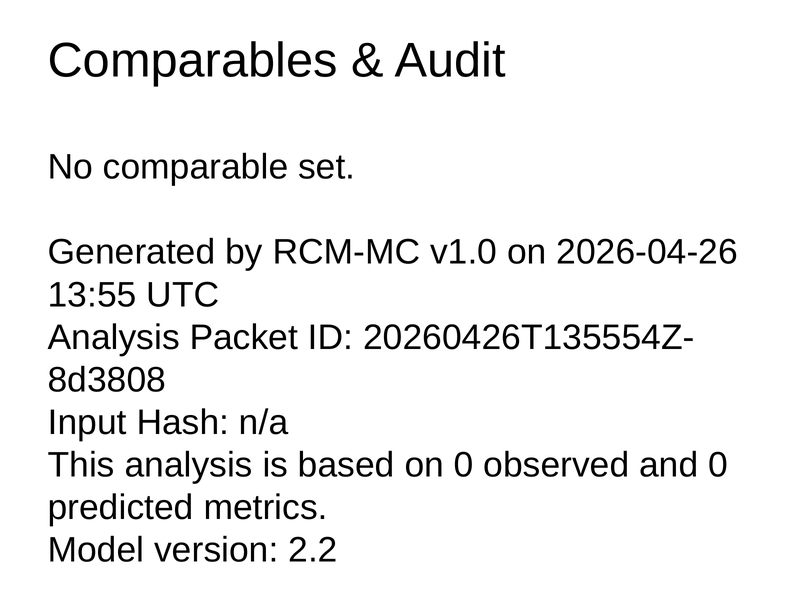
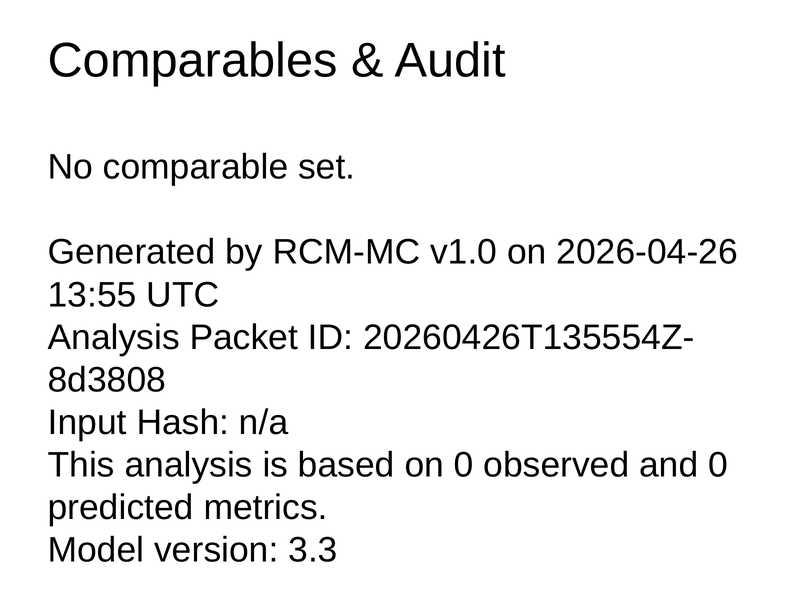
2.2: 2.2 -> 3.3
